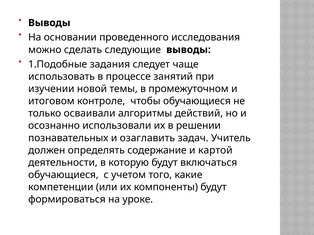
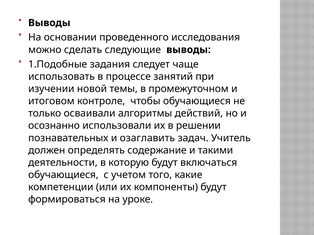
картой: картой -> такими
